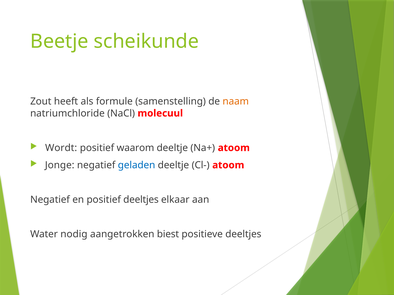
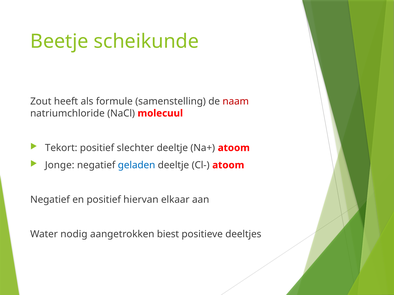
naam colour: orange -> red
Wordt: Wordt -> Tekort
waarom: waarom -> slechter
positief deeltjes: deeltjes -> hiervan
